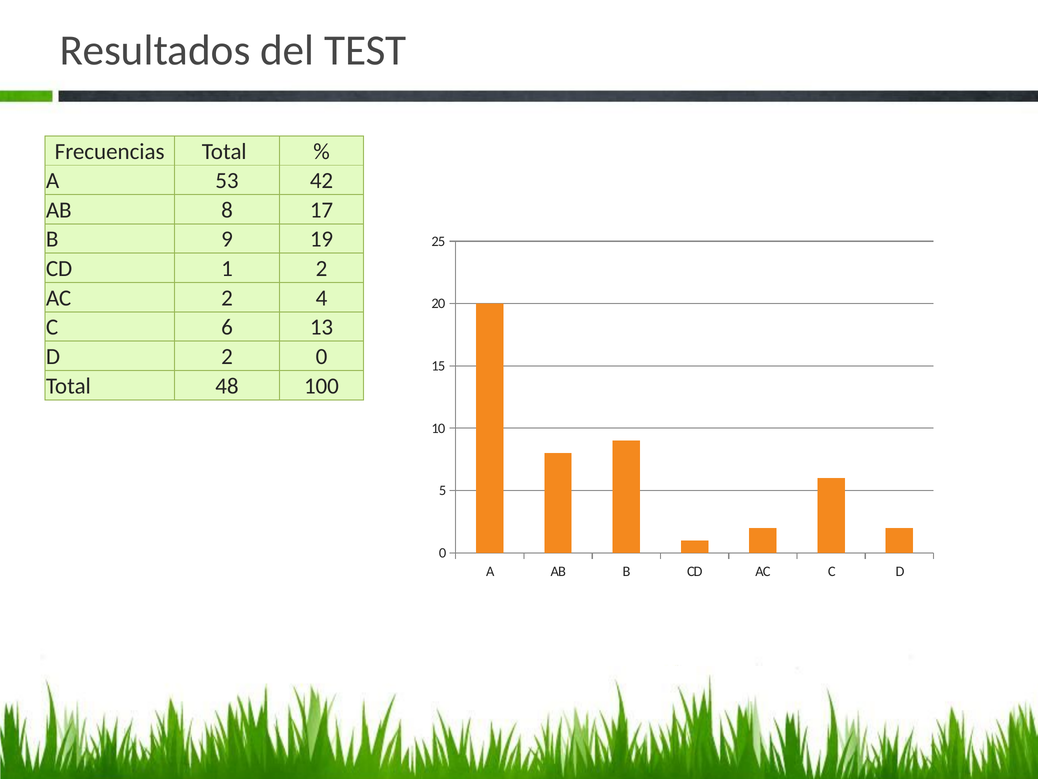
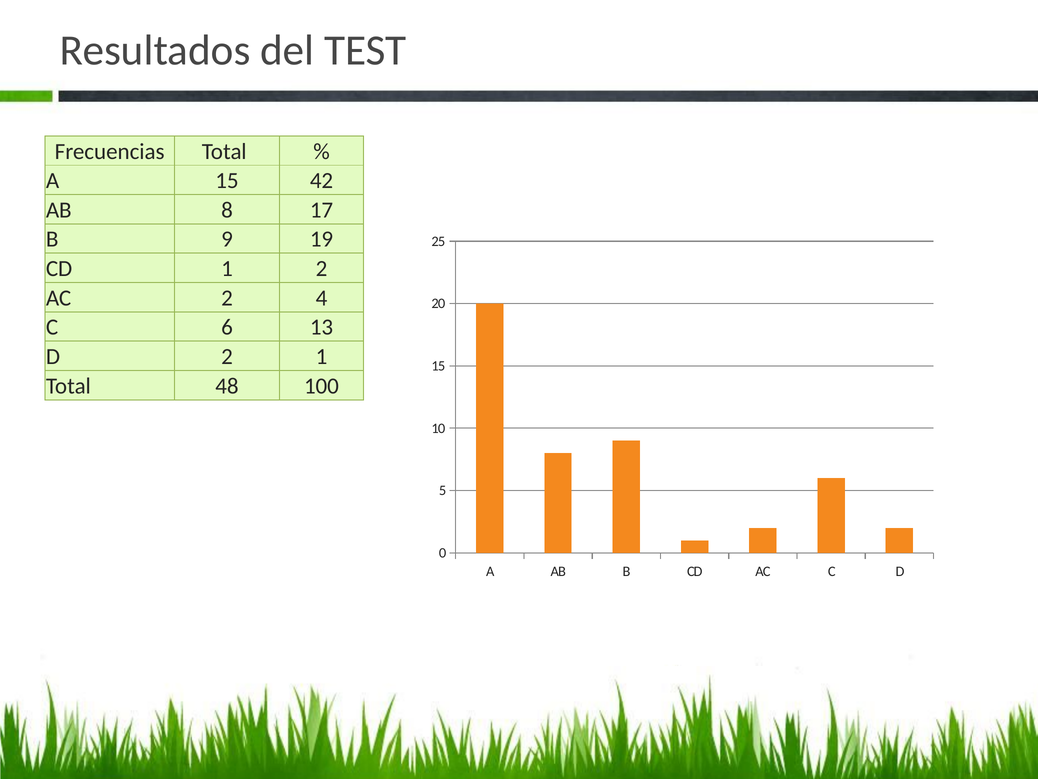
A 53: 53 -> 15
2 0: 0 -> 1
